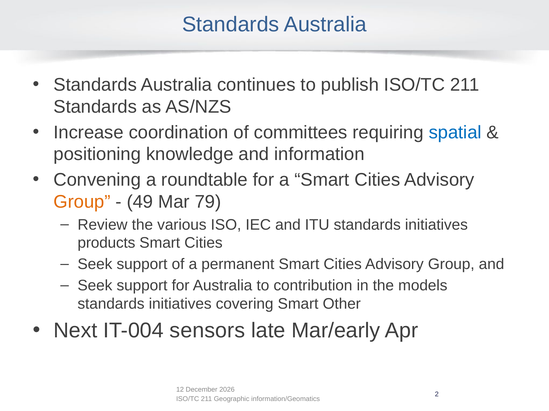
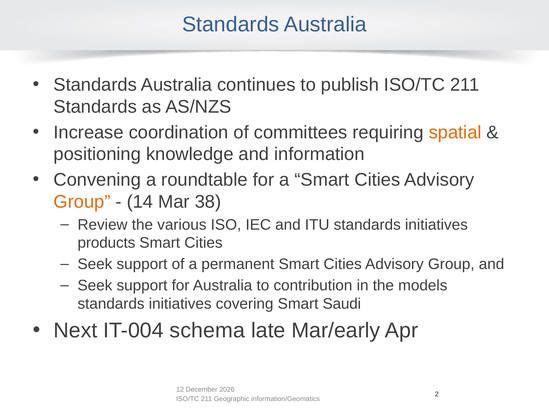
spatial colour: blue -> orange
49: 49 -> 14
79: 79 -> 38
Other: Other -> Saudi
sensors: sensors -> schema
